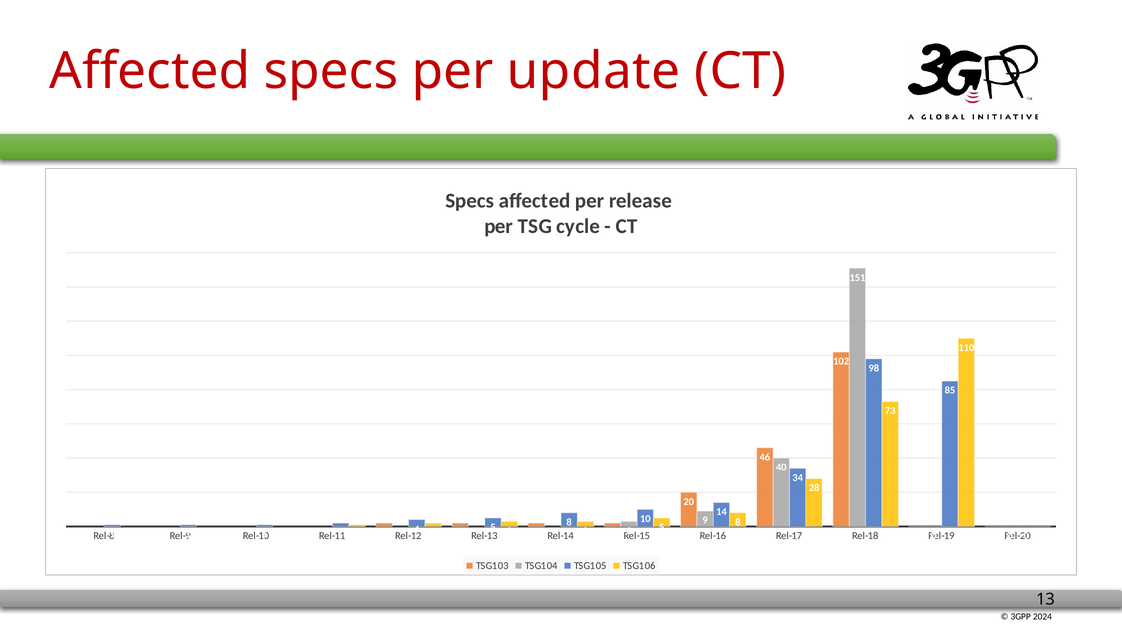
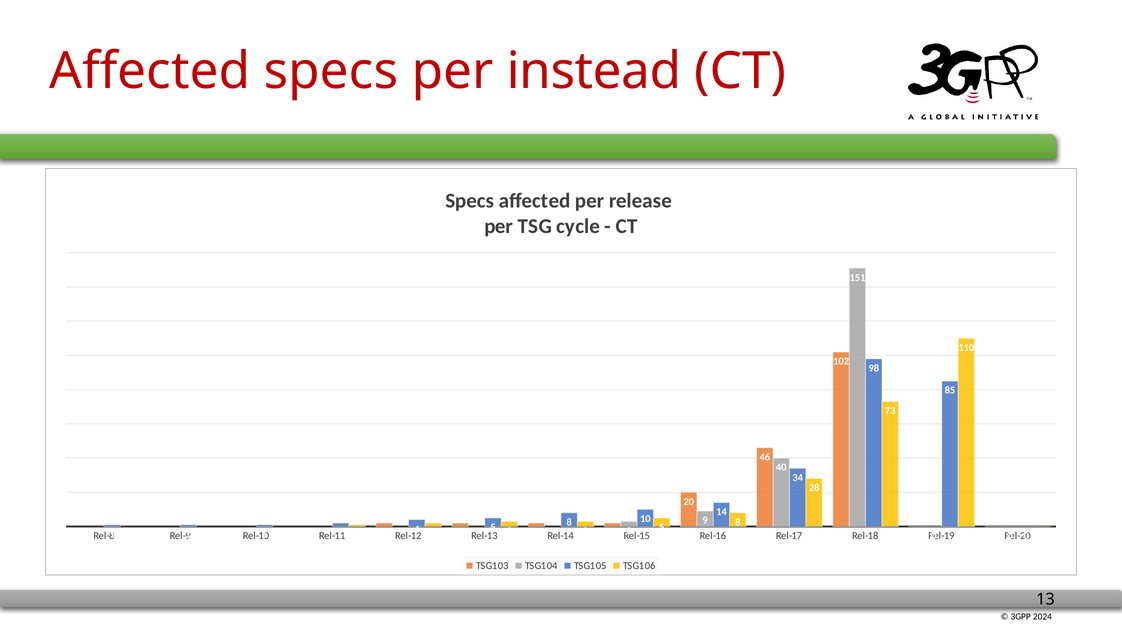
update: update -> instead
